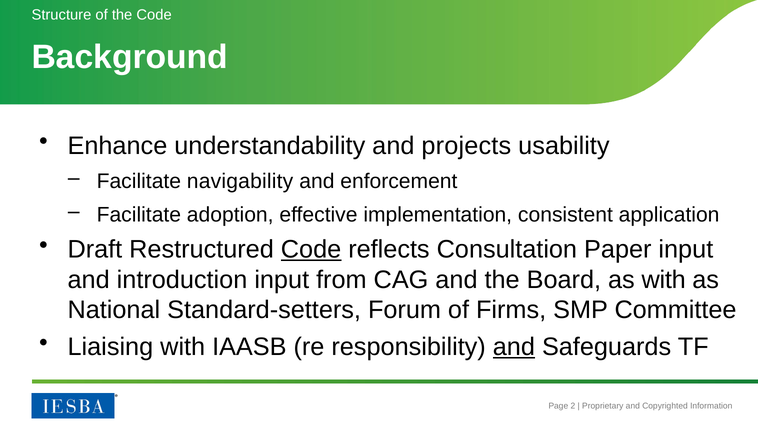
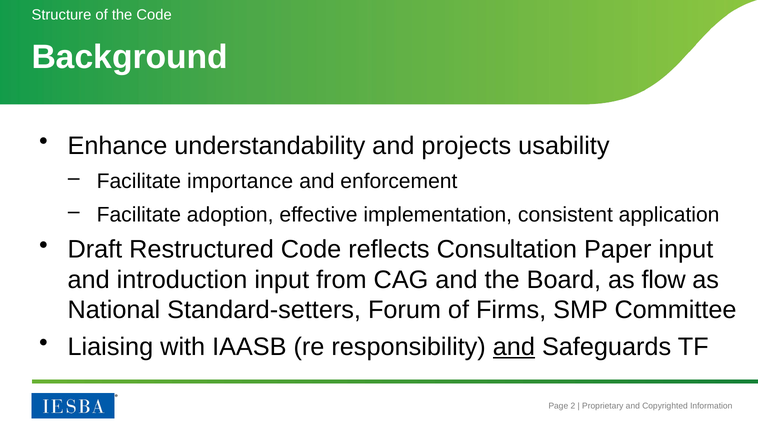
navigability: navigability -> importance
Code at (311, 249) underline: present -> none
as with: with -> flow
